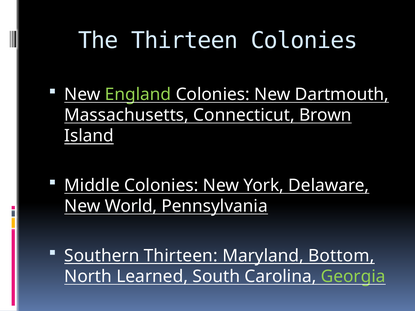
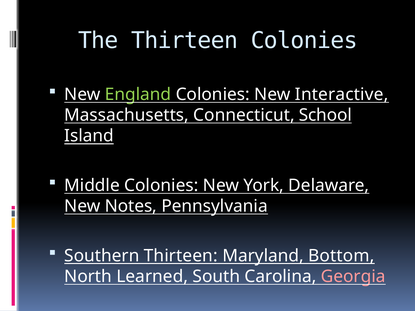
Dartmouth: Dartmouth -> Interactive
Brown: Brown -> School
World: World -> Notes
Georgia colour: light green -> pink
